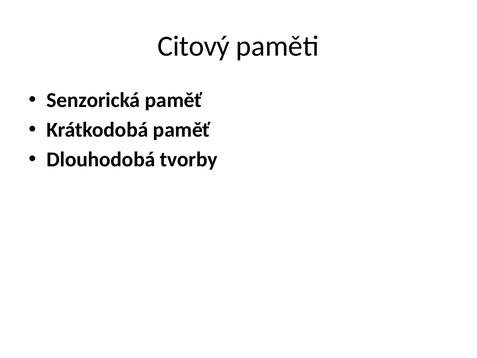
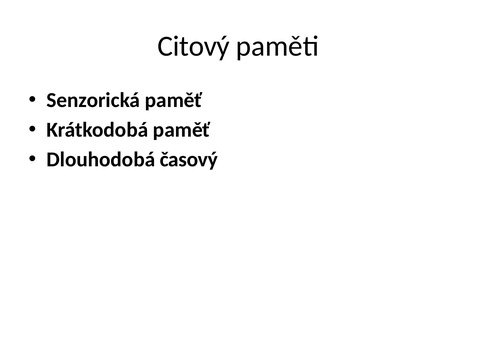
tvorby: tvorby -> časový
